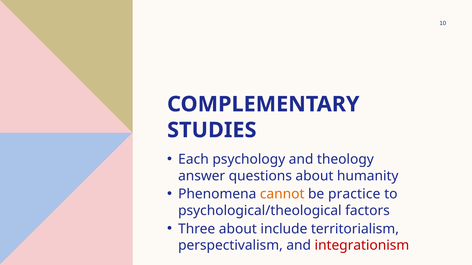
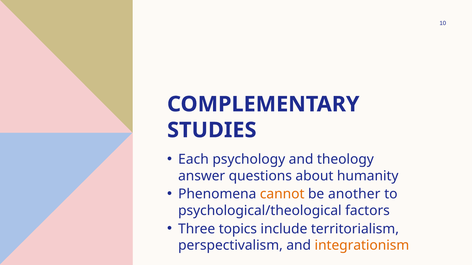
practice: practice -> another
Three about: about -> topics
integrationism colour: red -> orange
